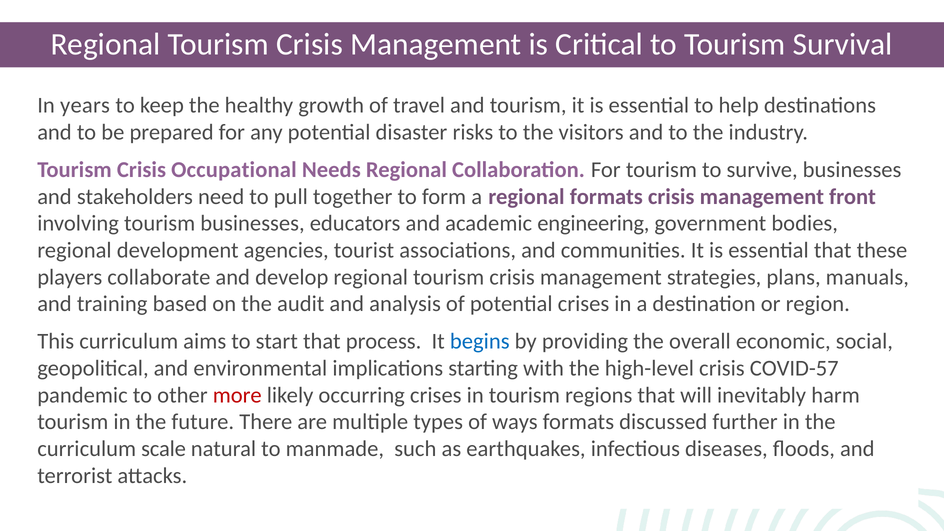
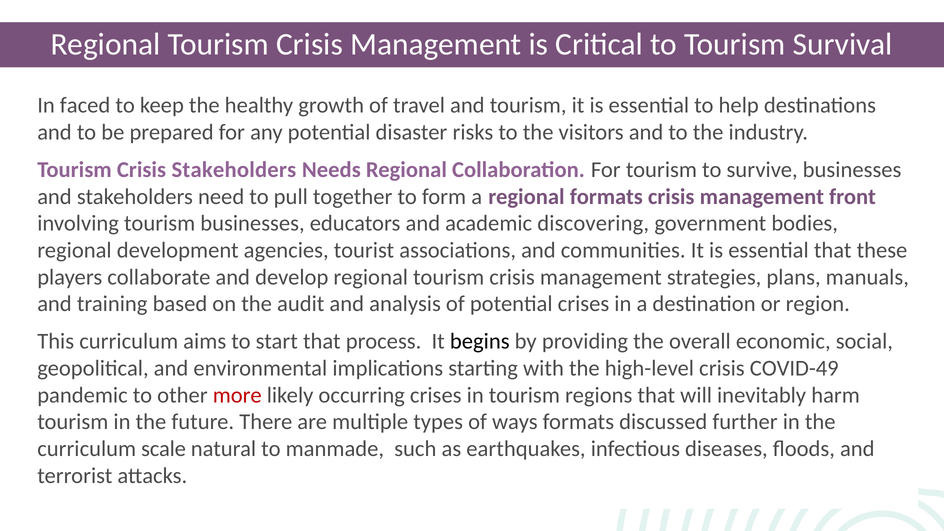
years: years -> faced
Crisis Occupational: Occupational -> Stakeholders
engineering: engineering -> discovering
begins colour: blue -> black
COVID-57: COVID-57 -> COVID-49
